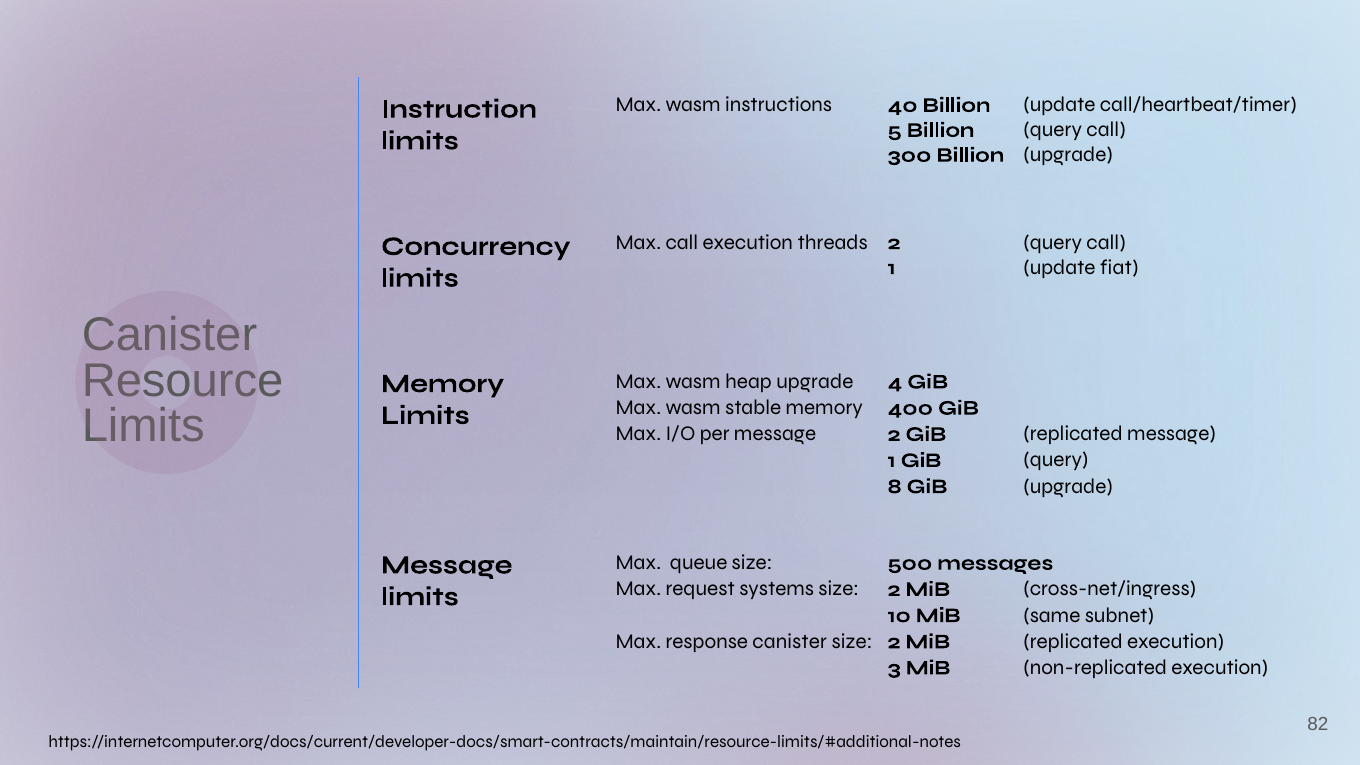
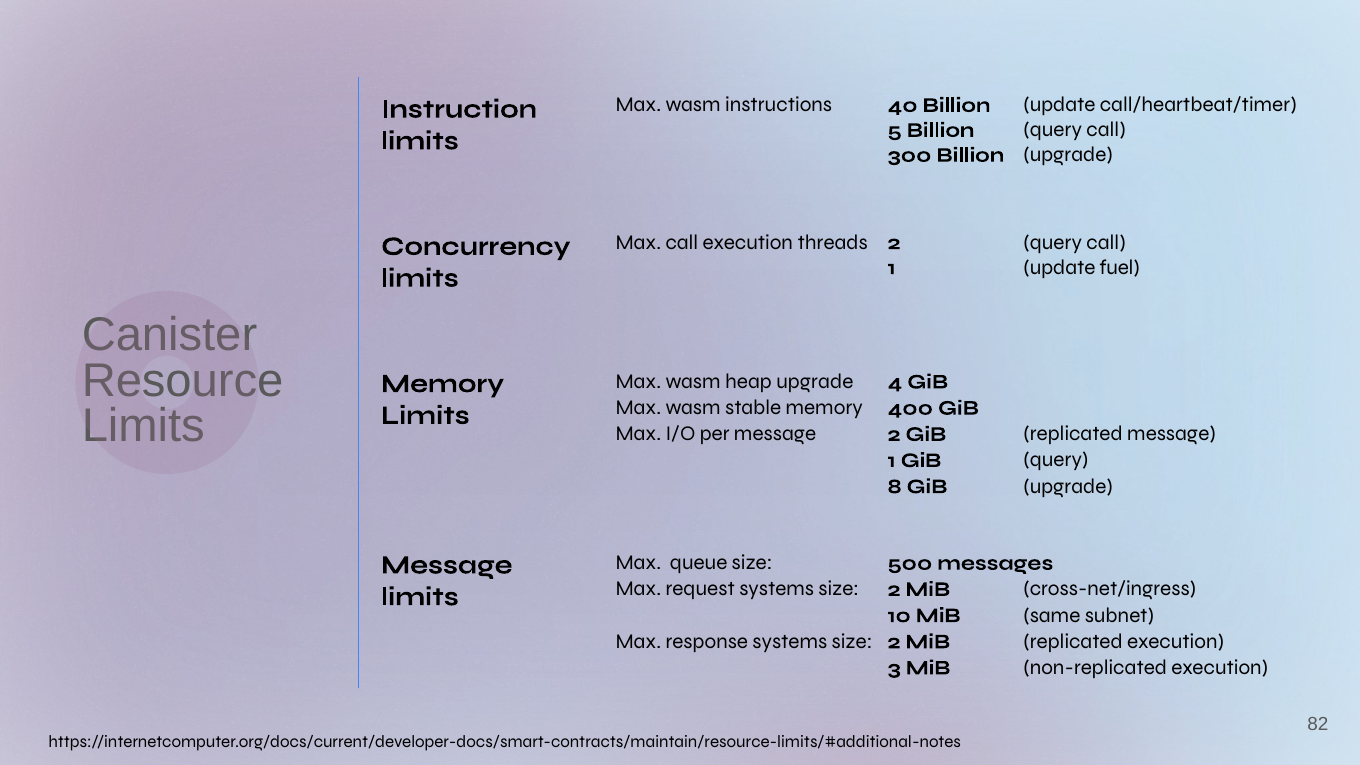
fiat: fiat -> fuel
response canister: canister -> systems
